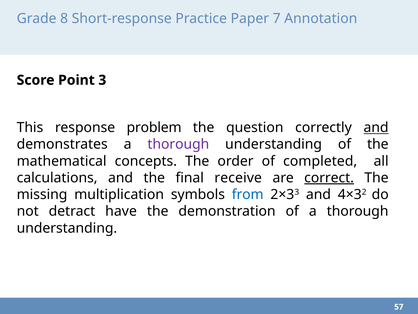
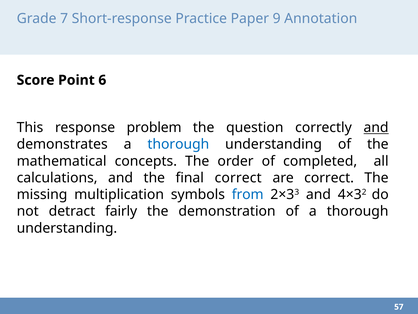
8: 8 -> 7
7: 7 -> 9
3: 3 -> 6
thorough at (178, 144) colour: purple -> blue
final receive: receive -> correct
correct at (329, 178) underline: present -> none
have: have -> fairly
